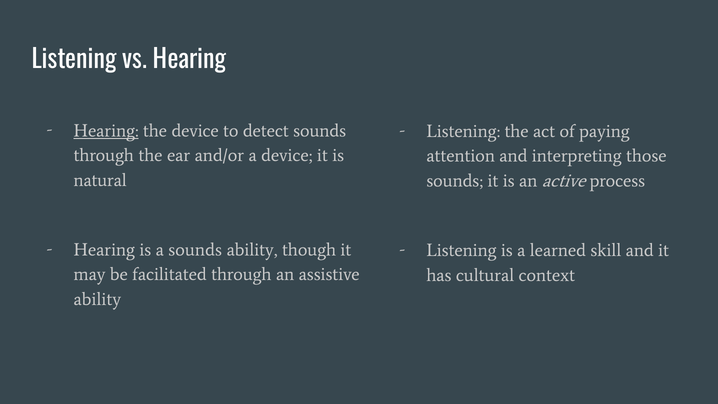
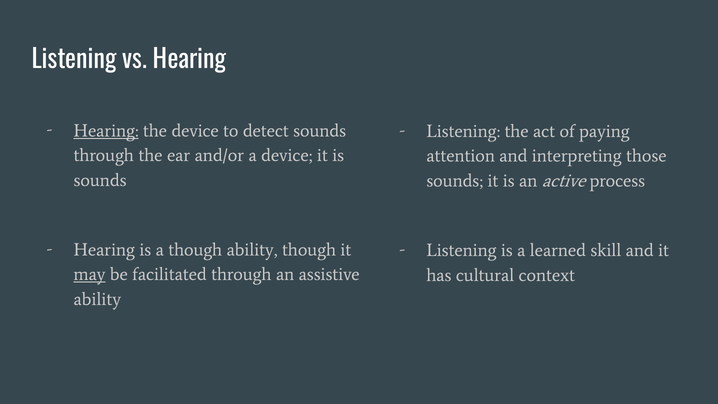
natural at (100, 180): natural -> sounds
a sounds: sounds -> though
may underline: none -> present
